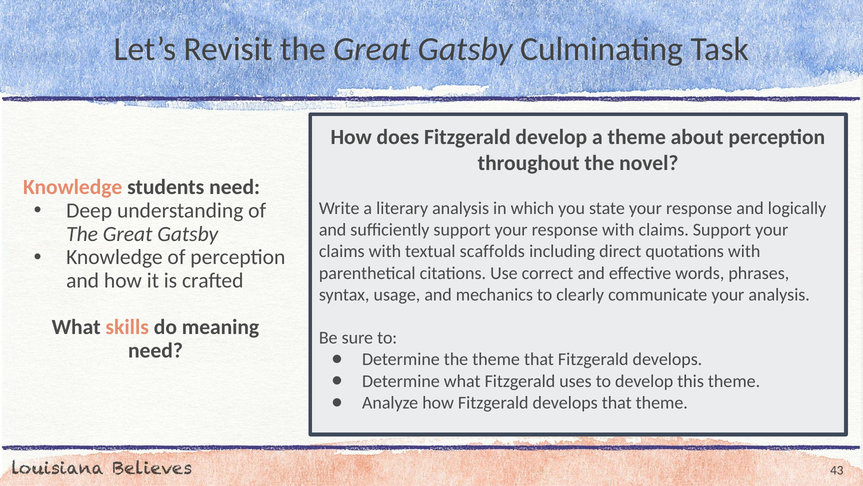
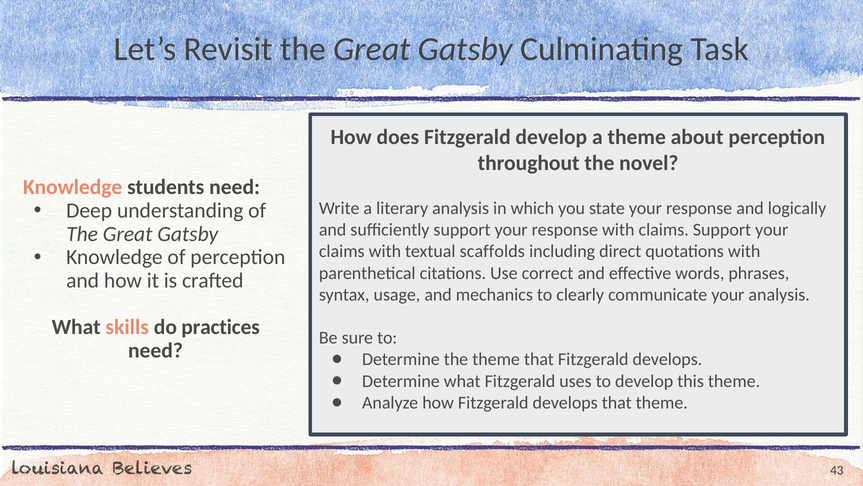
meaning: meaning -> practices
